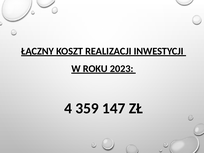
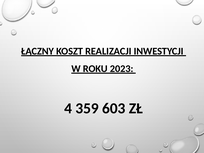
147: 147 -> 603
